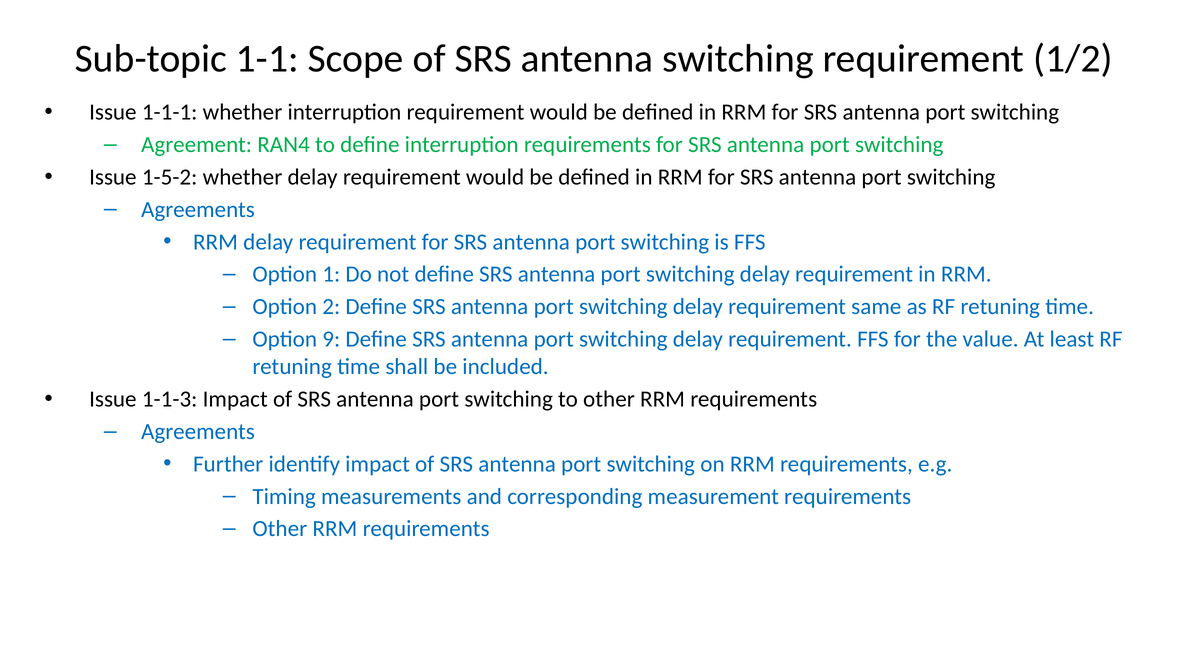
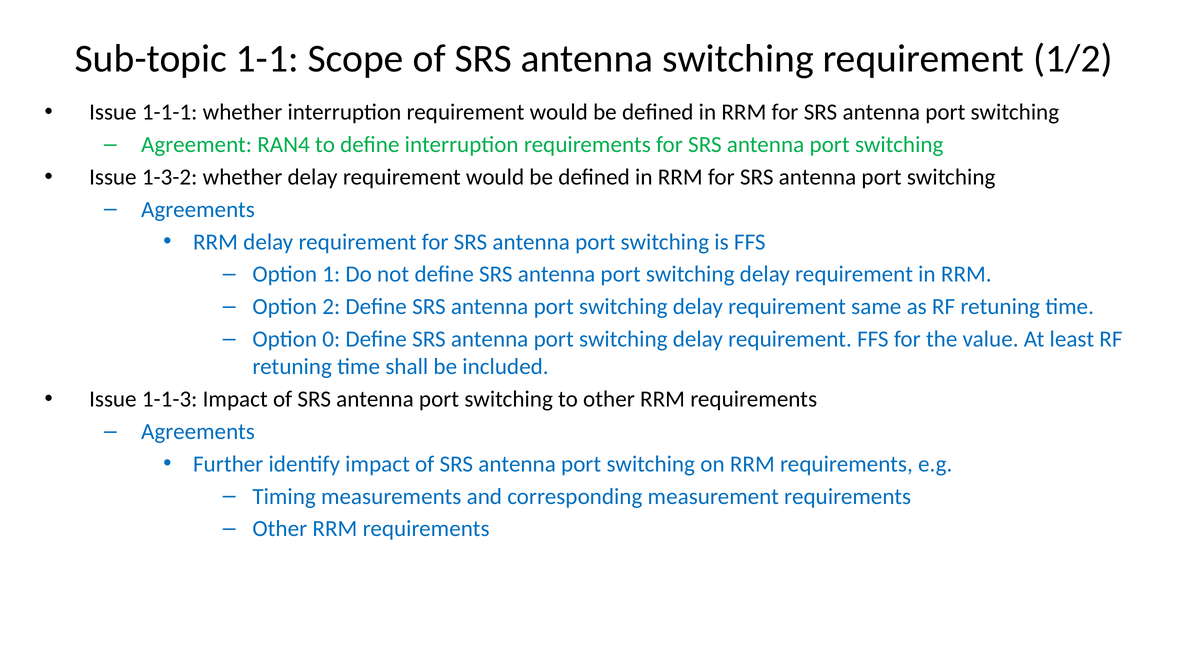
1-5-2: 1-5-2 -> 1-3-2
9: 9 -> 0
